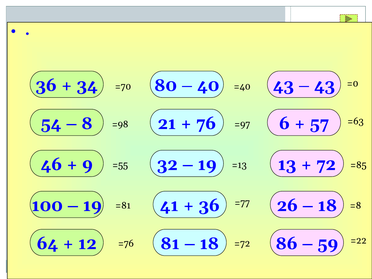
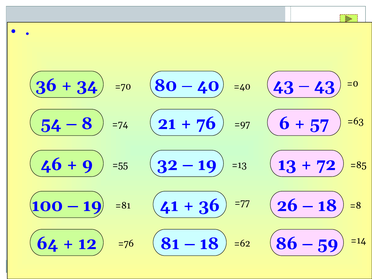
=98: =98 -> =74
=22: =22 -> =14
=72: =72 -> =62
